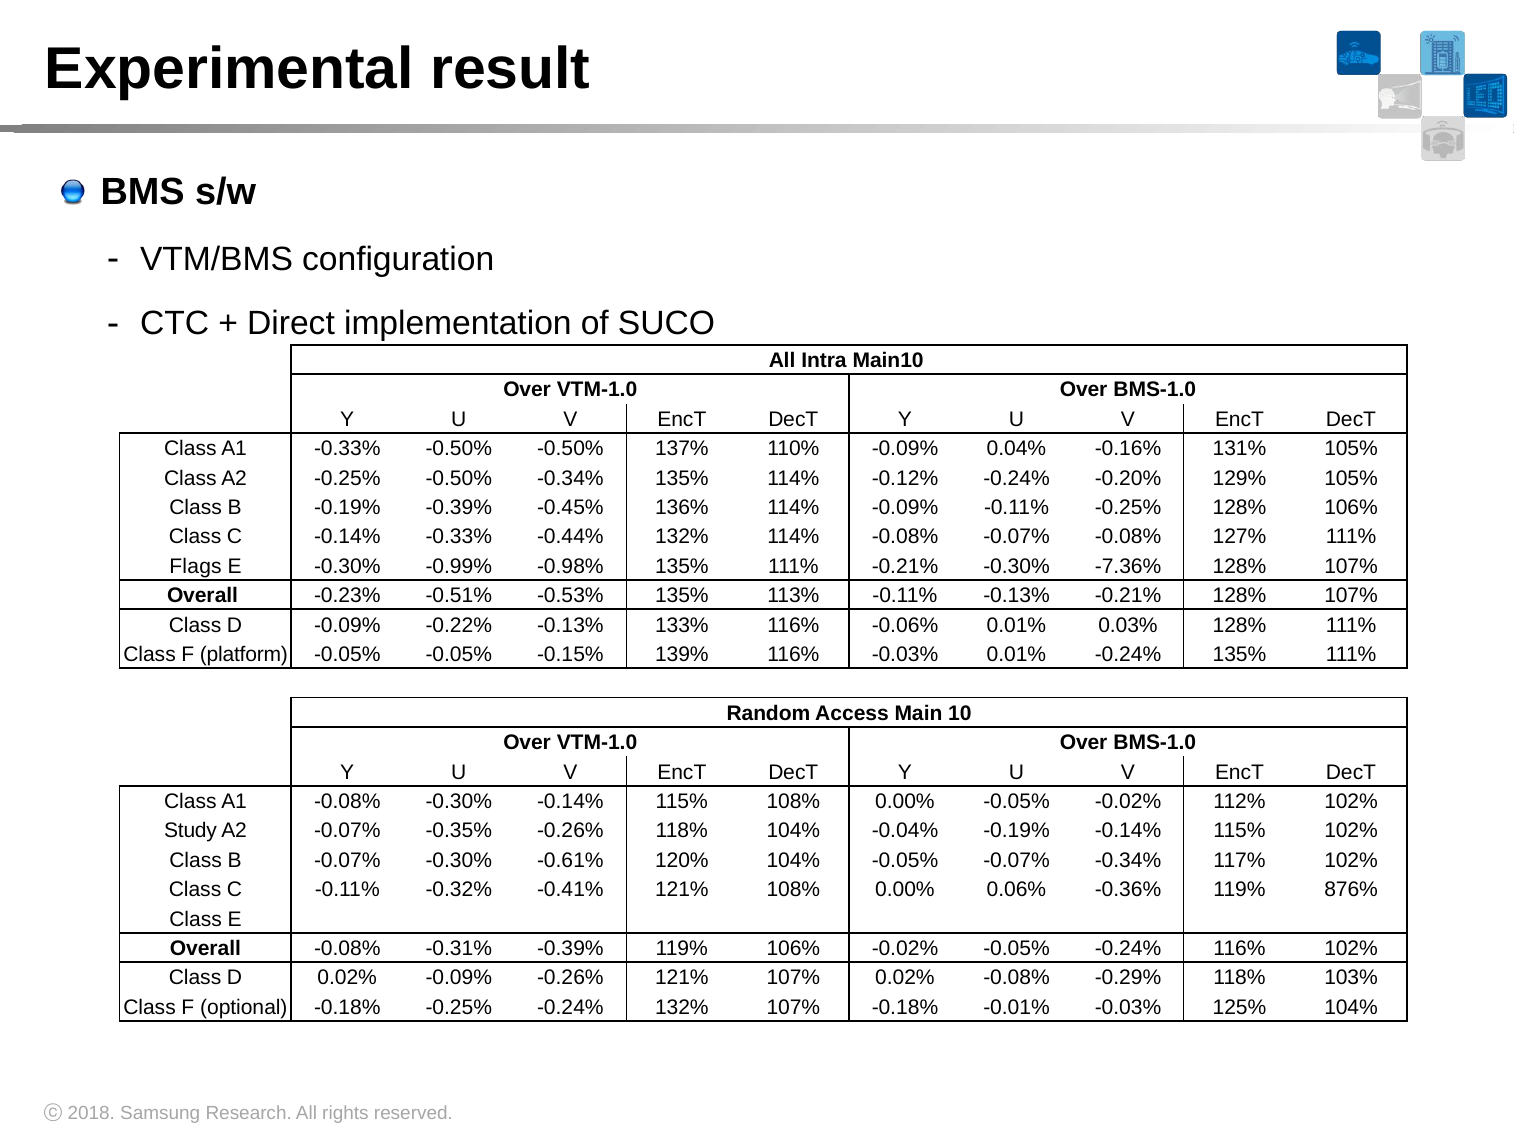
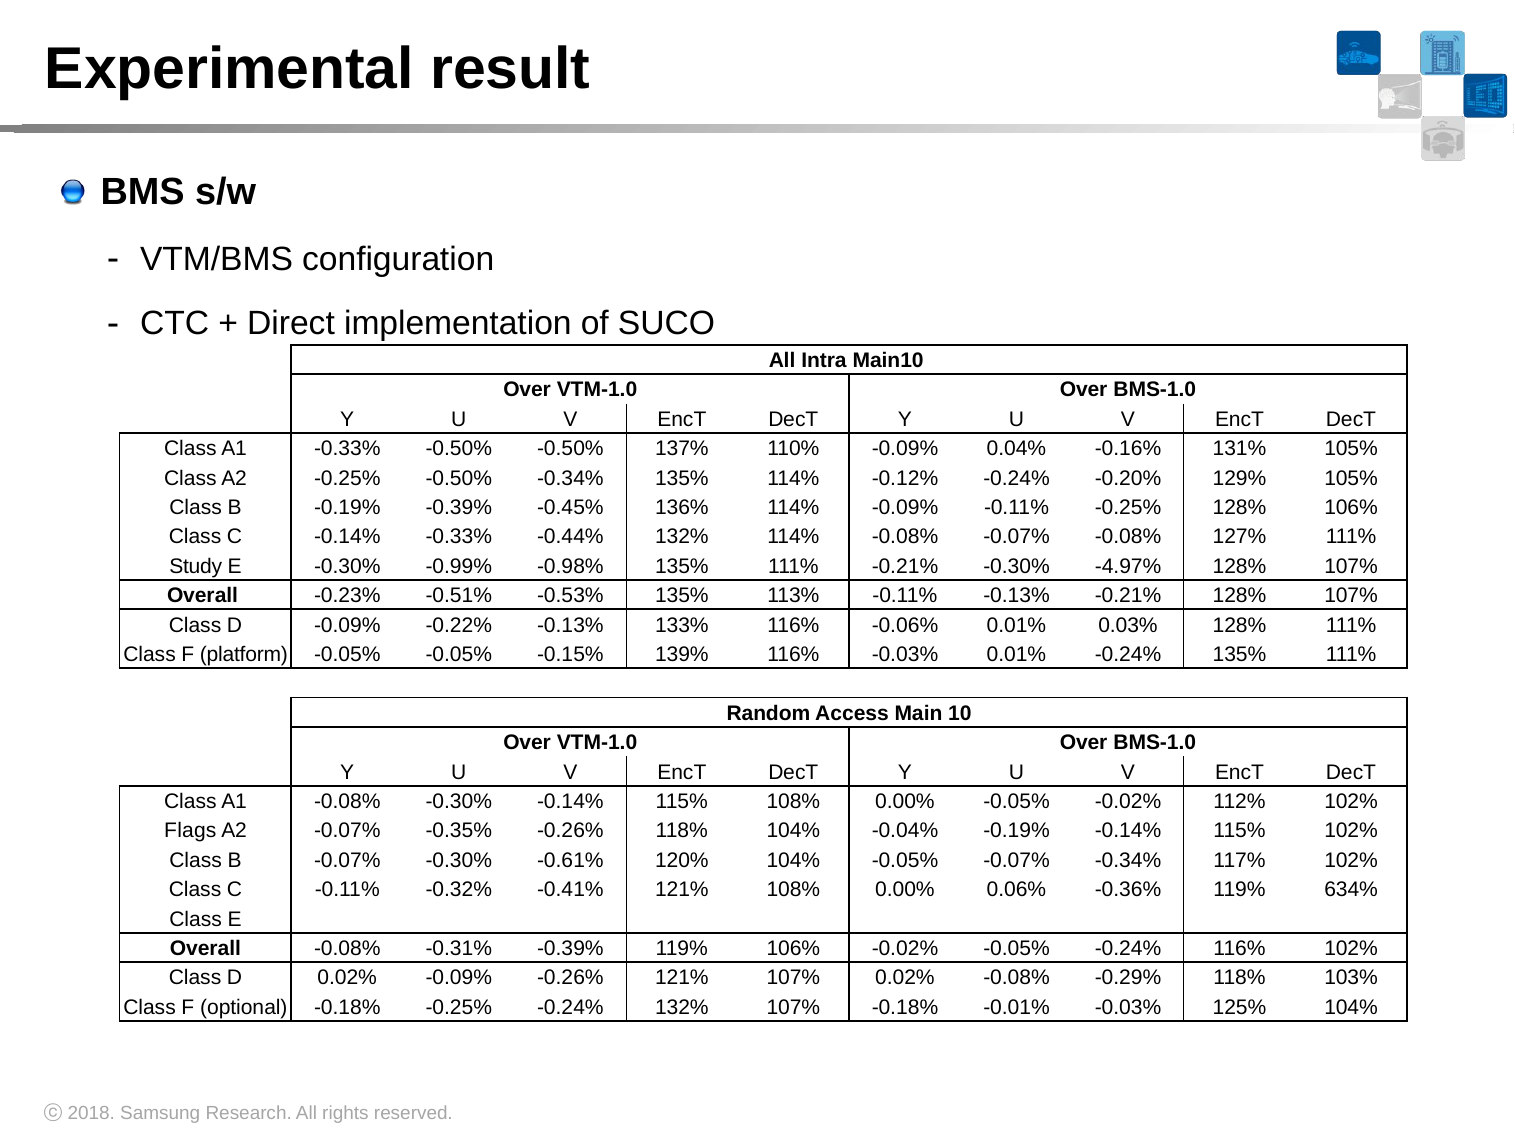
Flags: Flags -> Study
-7.36%: -7.36% -> -4.97%
Study: Study -> Flags
876%: 876% -> 634%
